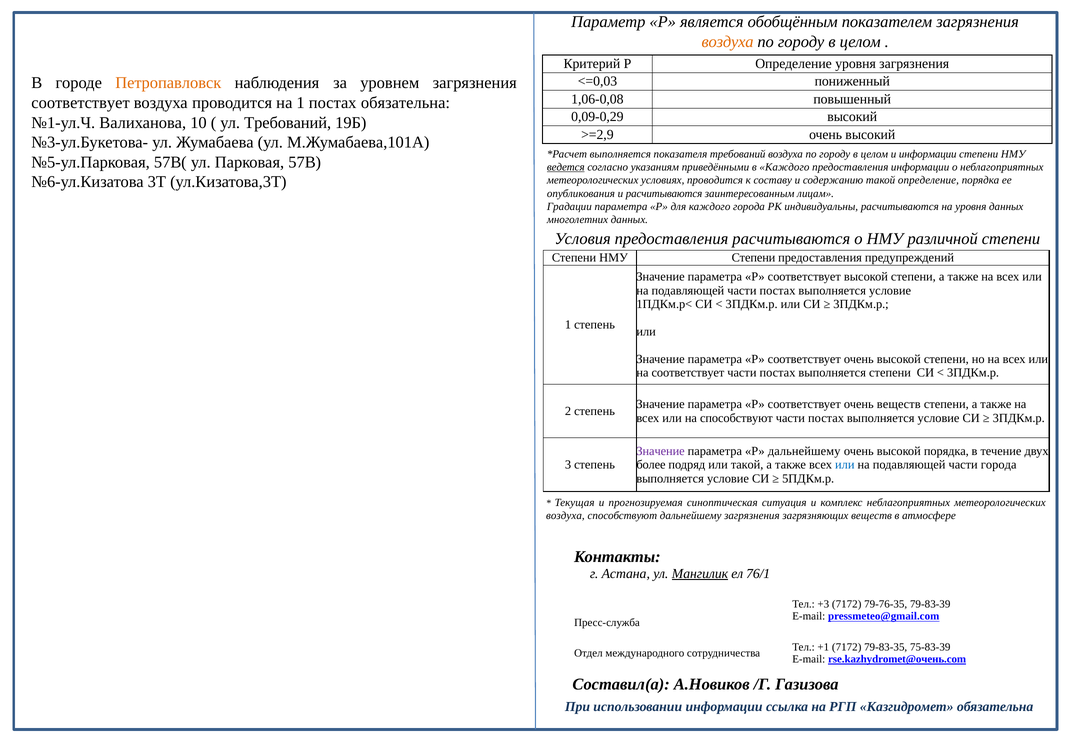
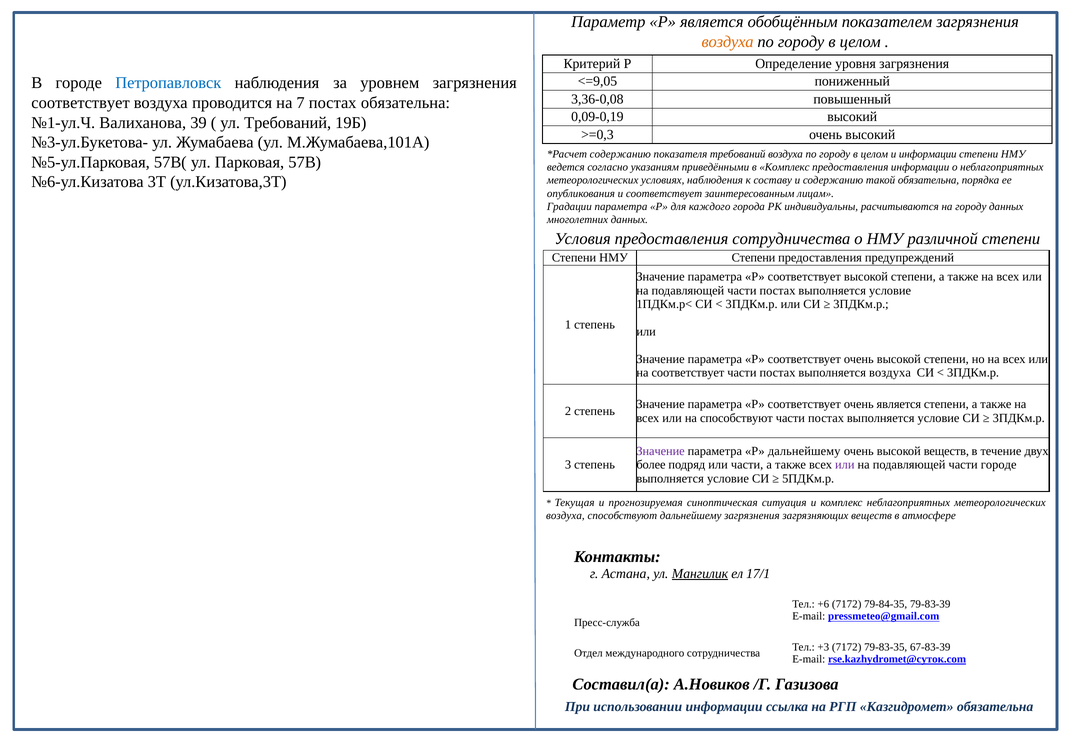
<=0,03: <=0,03 -> <=9,05
Петропавловск colour: orange -> blue
1,06-0,08: 1,06-0,08 -> 3,36-0,08
на 1: 1 -> 7
0,09-0,29: 0,09-0,29 -> 0,09-0,19
10: 10 -> 39
>=2,9: >=2,9 -> >=0,3
выполняется at (620, 154): выполняется -> содержанию
ведется underline: present -> none
в Каждого: Каждого -> Комплекс
условиях проводится: проводится -> наблюдения
такой определение: определение -> обязательна
и расчитываются: расчитываются -> соответствует
на уровня: уровня -> городу
предоставления расчитываются: расчитываются -> сотрудничества
выполняется степени: степени -> воздуха
очень веществ: веществ -> является
высокой порядка: порядка -> веществ
или такой: такой -> части
или at (845, 464) colour: blue -> purple
части города: города -> городе
76/1: 76/1 -> 17/1
+3: +3 -> +6
79-76-35: 79-76-35 -> 79-84-35
+1: +1 -> +3
75-83-39: 75-83-39 -> 67-83-39
rse.kazhydromet@очень.com: rse.kazhydromet@очень.com -> rse.kazhydromet@суток.com
